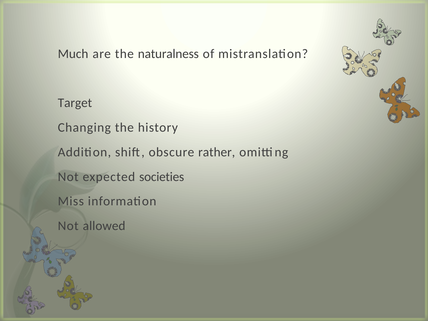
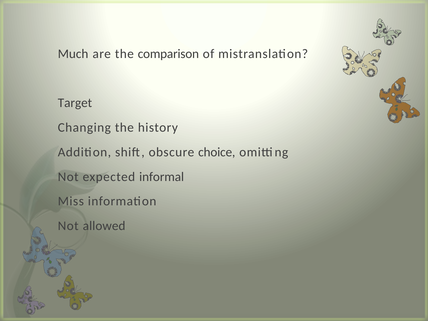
naturalness: naturalness -> comparison
rather: rather -> choice
societies: societies -> informal
